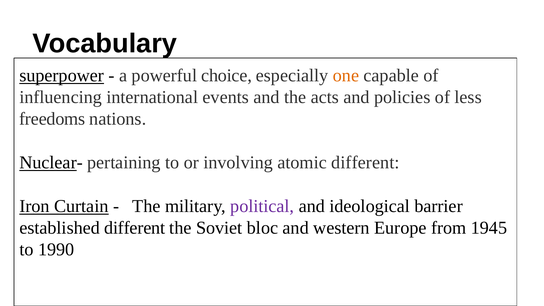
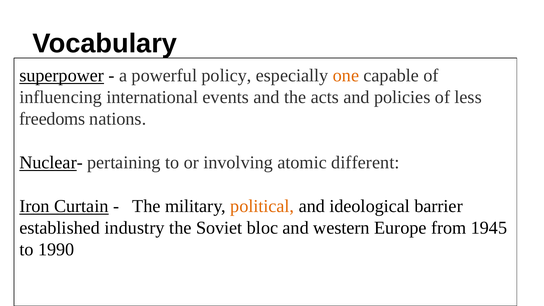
choice: choice -> policy
political colour: purple -> orange
established different: different -> industry
